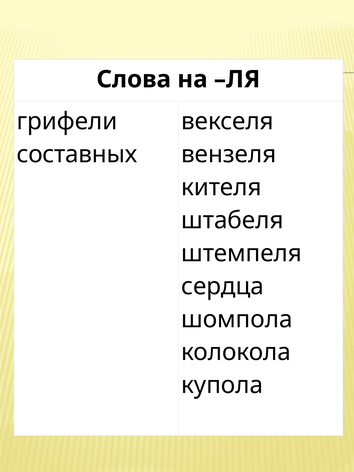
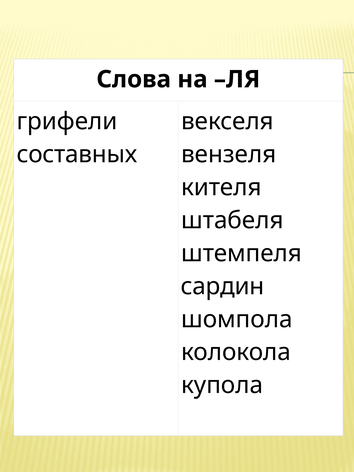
сердца: сердца -> сардин
